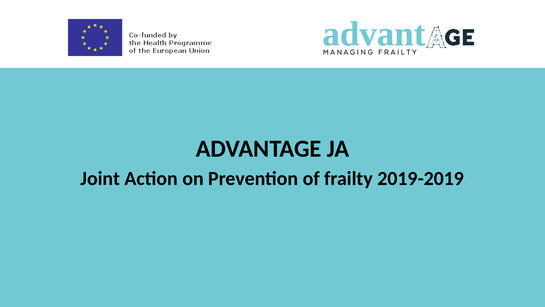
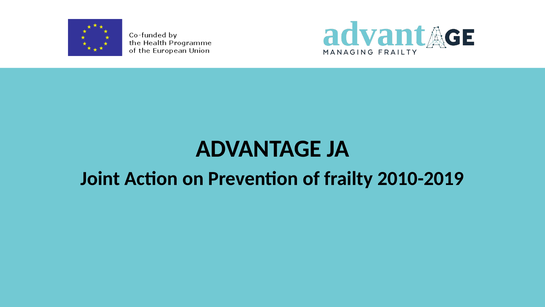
2019-2019: 2019-2019 -> 2010-2019
